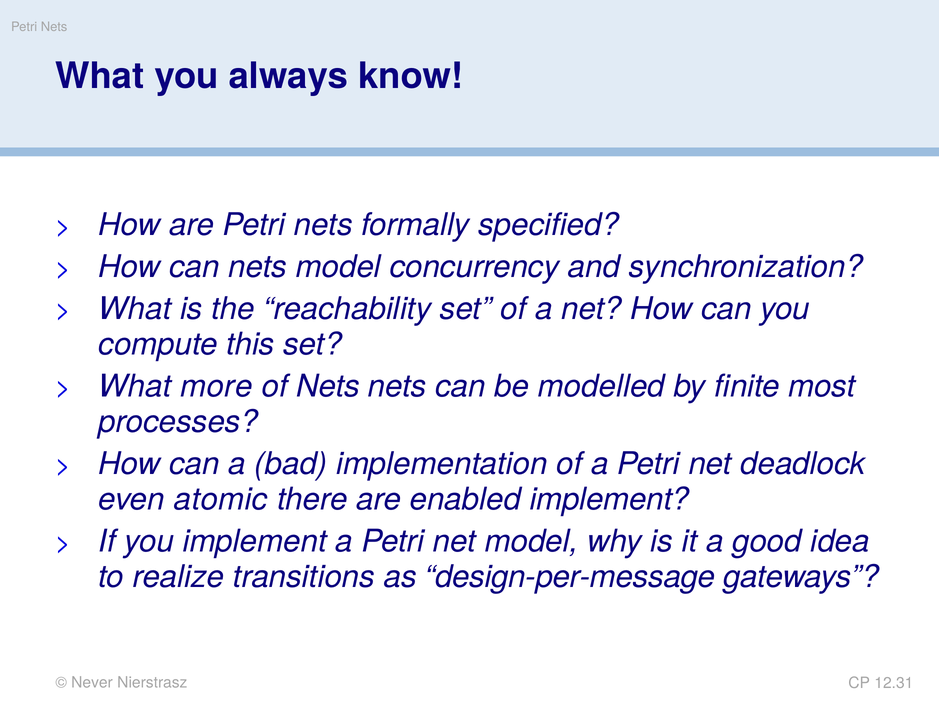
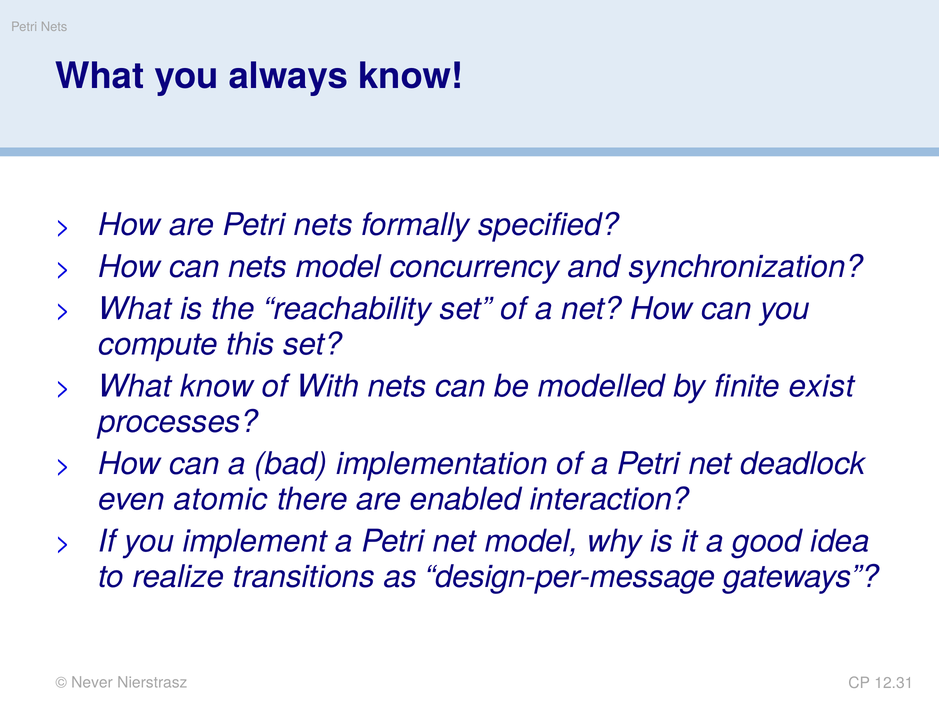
What more: more -> know
of Nets: Nets -> With
most: most -> exist
enabled implement: implement -> interaction
